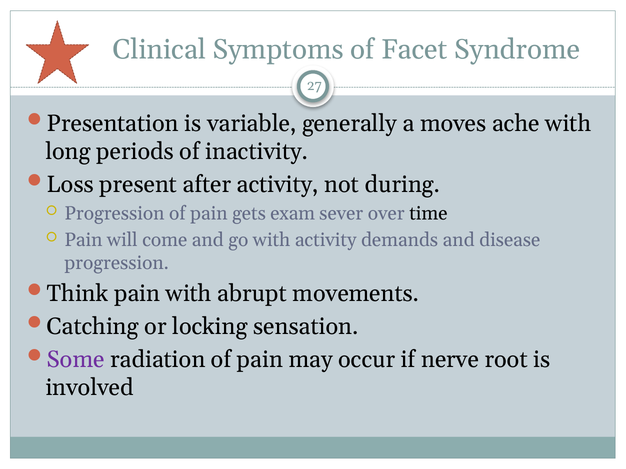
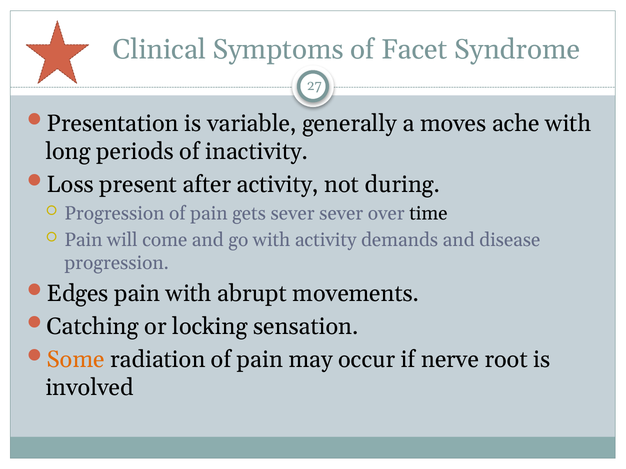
gets exam: exam -> sever
Think: Think -> Edges
Some colour: purple -> orange
